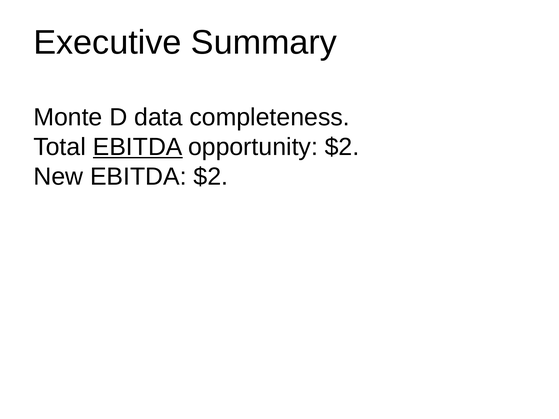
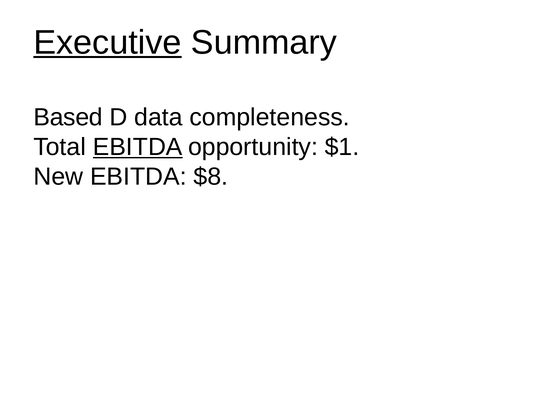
Executive underline: none -> present
Monte: Monte -> Based
opportunity $2: $2 -> $1
EBITDA $2: $2 -> $8
